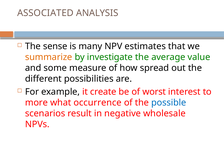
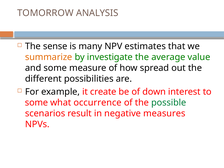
ASSOCIATED: ASSOCIATED -> TOMORROW
worst: worst -> down
more at (36, 103): more -> some
possible colour: blue -> green
wholesale: wholesale -> measures
